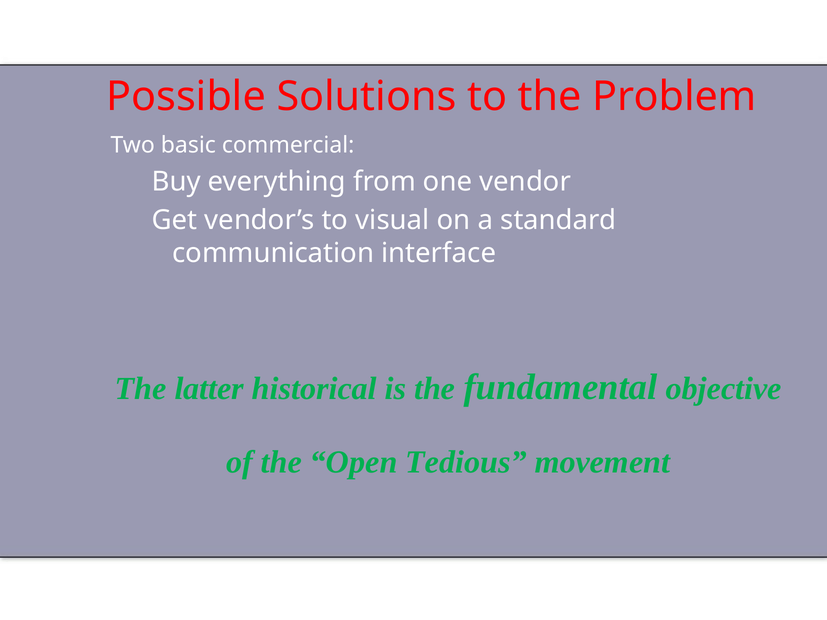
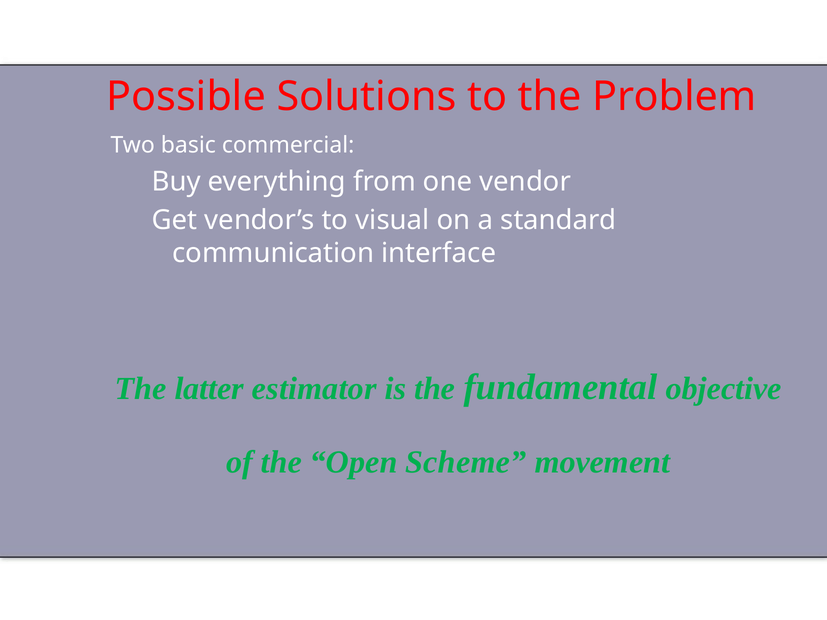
historical: historical -> estimator
Tedious: Tedious -> Scheme
